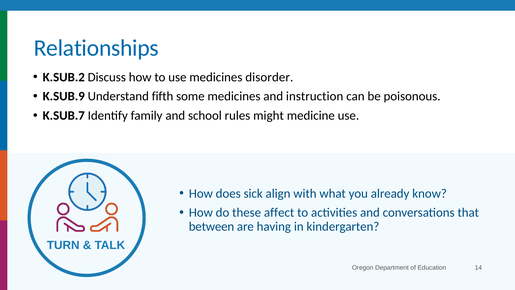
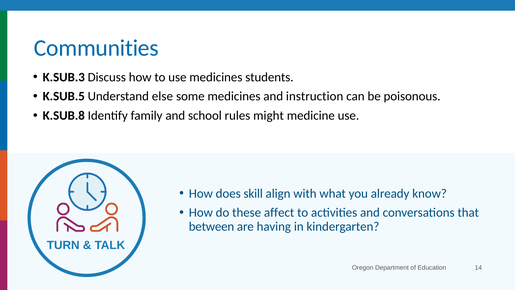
Relationships: Relationships -> Communities
K.SUB.2: K.SUB.2 -> K.SUB.3
disorder: disorder -> students
K.SUB.9: K.SUB.9 -> K.SUB.5
fifth: fifth -> else
K.SUB.7: K.SUB.7 -> K.SUB.8
sick: sick -> skill
